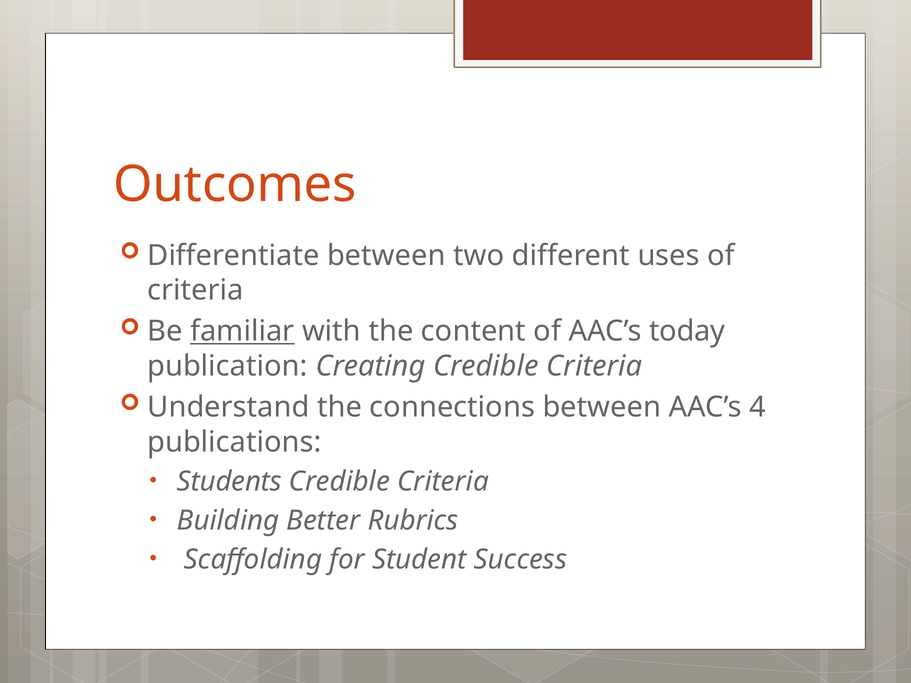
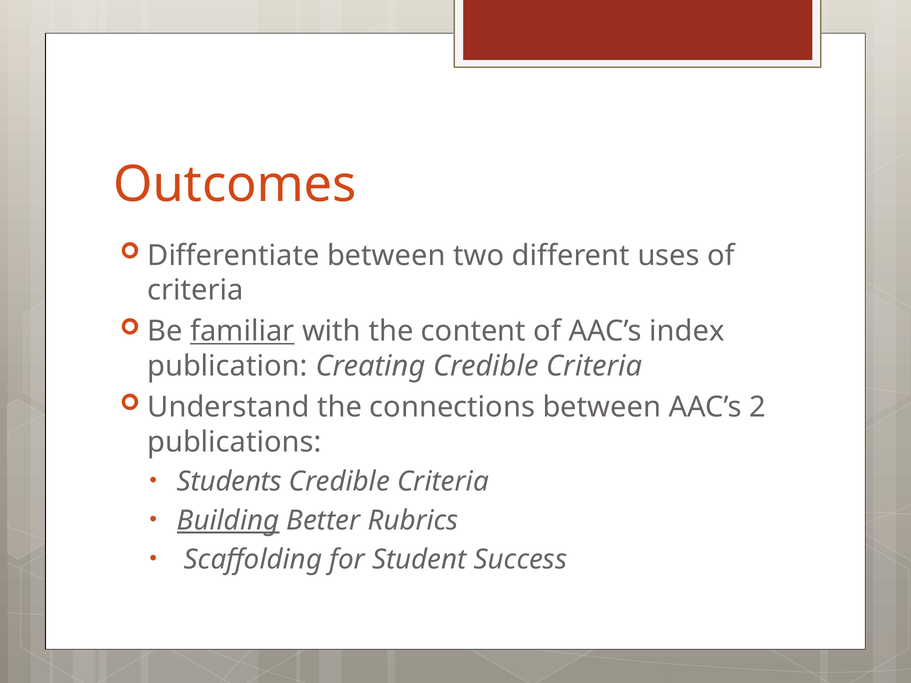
today: today -> index
4: 4 -> 2
Building underline: none -> present
